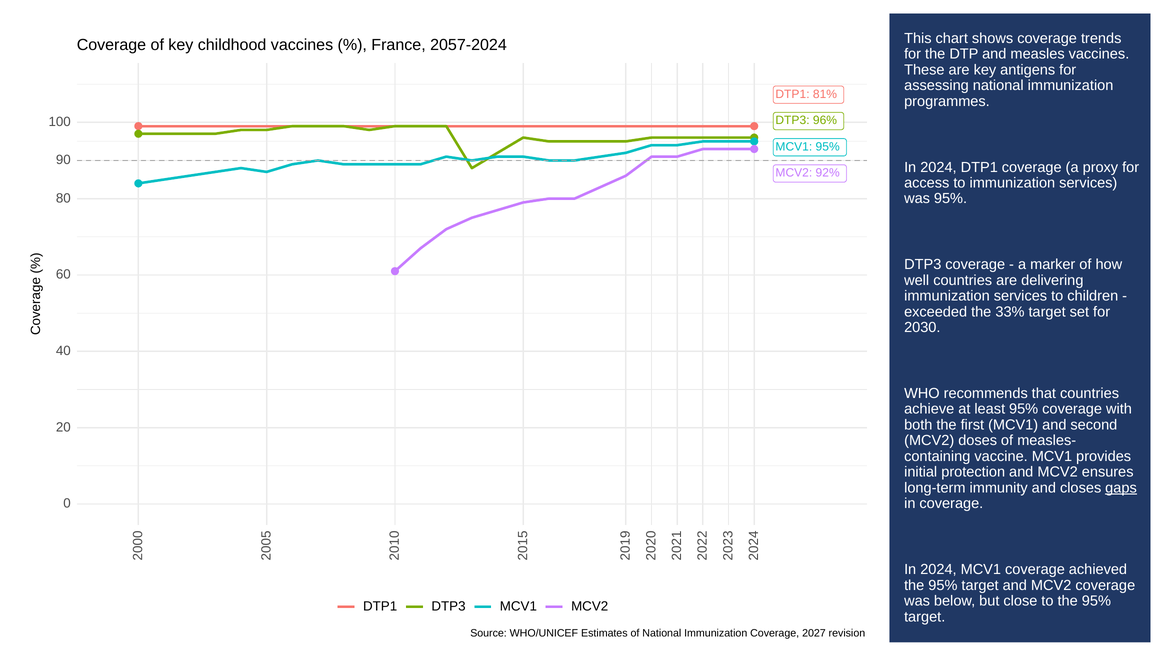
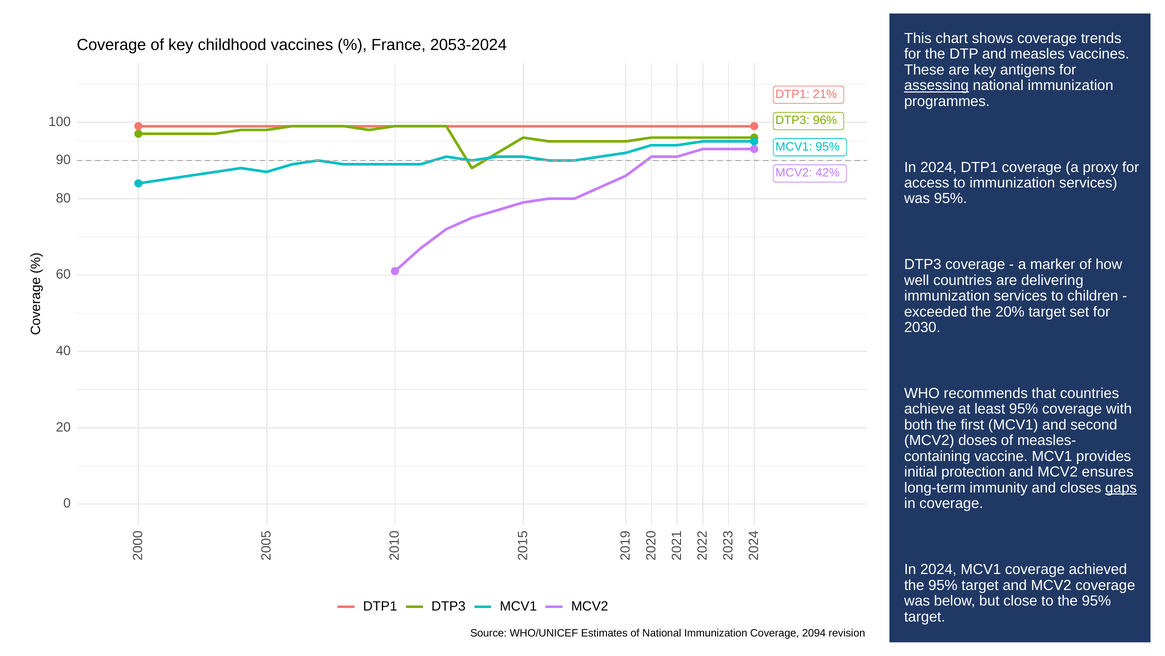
2057-2024: 2057-2024 -> 2053-2024
assessing underline: none -> present
81%: 81% -> 21%
92%: 92% -> 42%
33%: 33% -> 20%
2027: 2027 -> 2094
